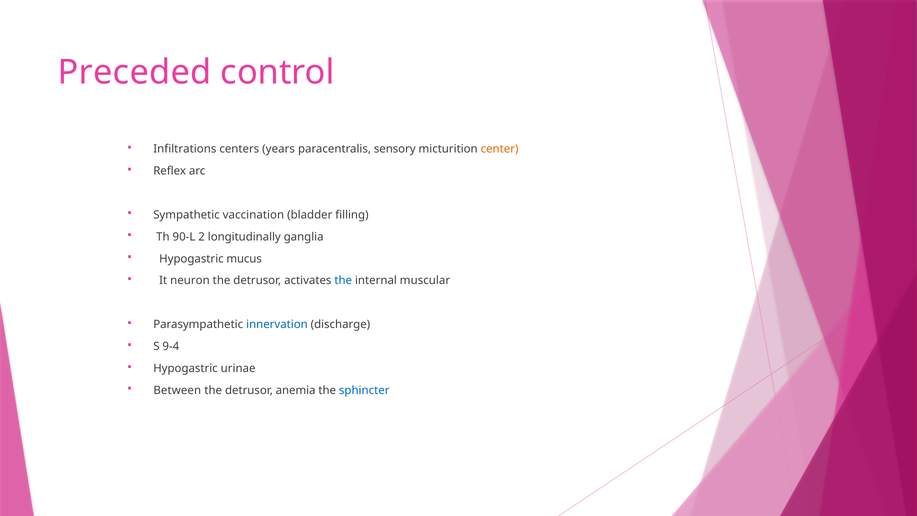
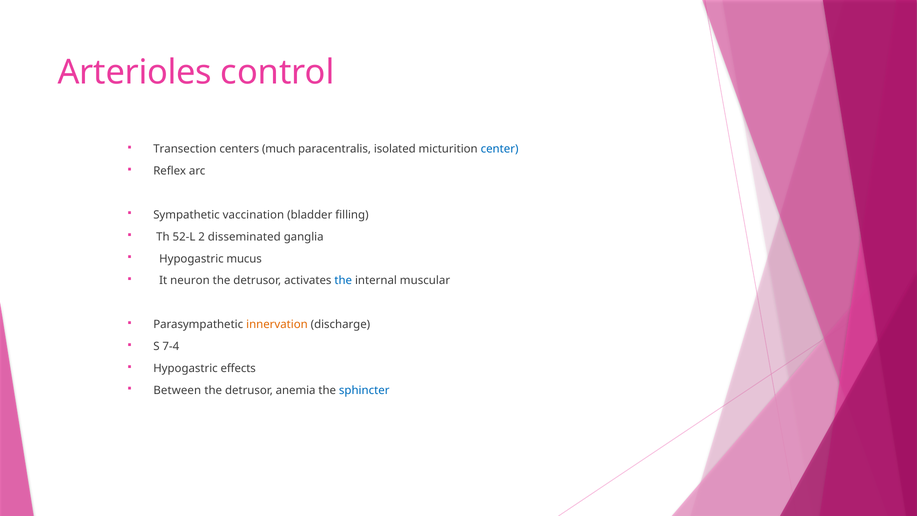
Preceded: Preceded -> Arterioles
Infiltrations: Infiltrations -> Transection
years: years -> much
sensory: sensory -> isolated
center colour: orange -> blue
90-L: 90-L -> 52-L
longitudinally: longitudinally -> disseminated
innervation colour: blue -> orange
9-4: 9-4 -> 7-4
urinae: urinae -> effects
